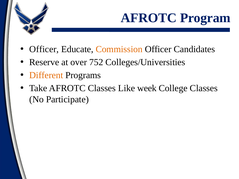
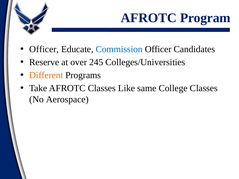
Commission colour: orange -> blue
752: 752 -> 245
week: week -> same
Participate: Participate -> Aerospace
